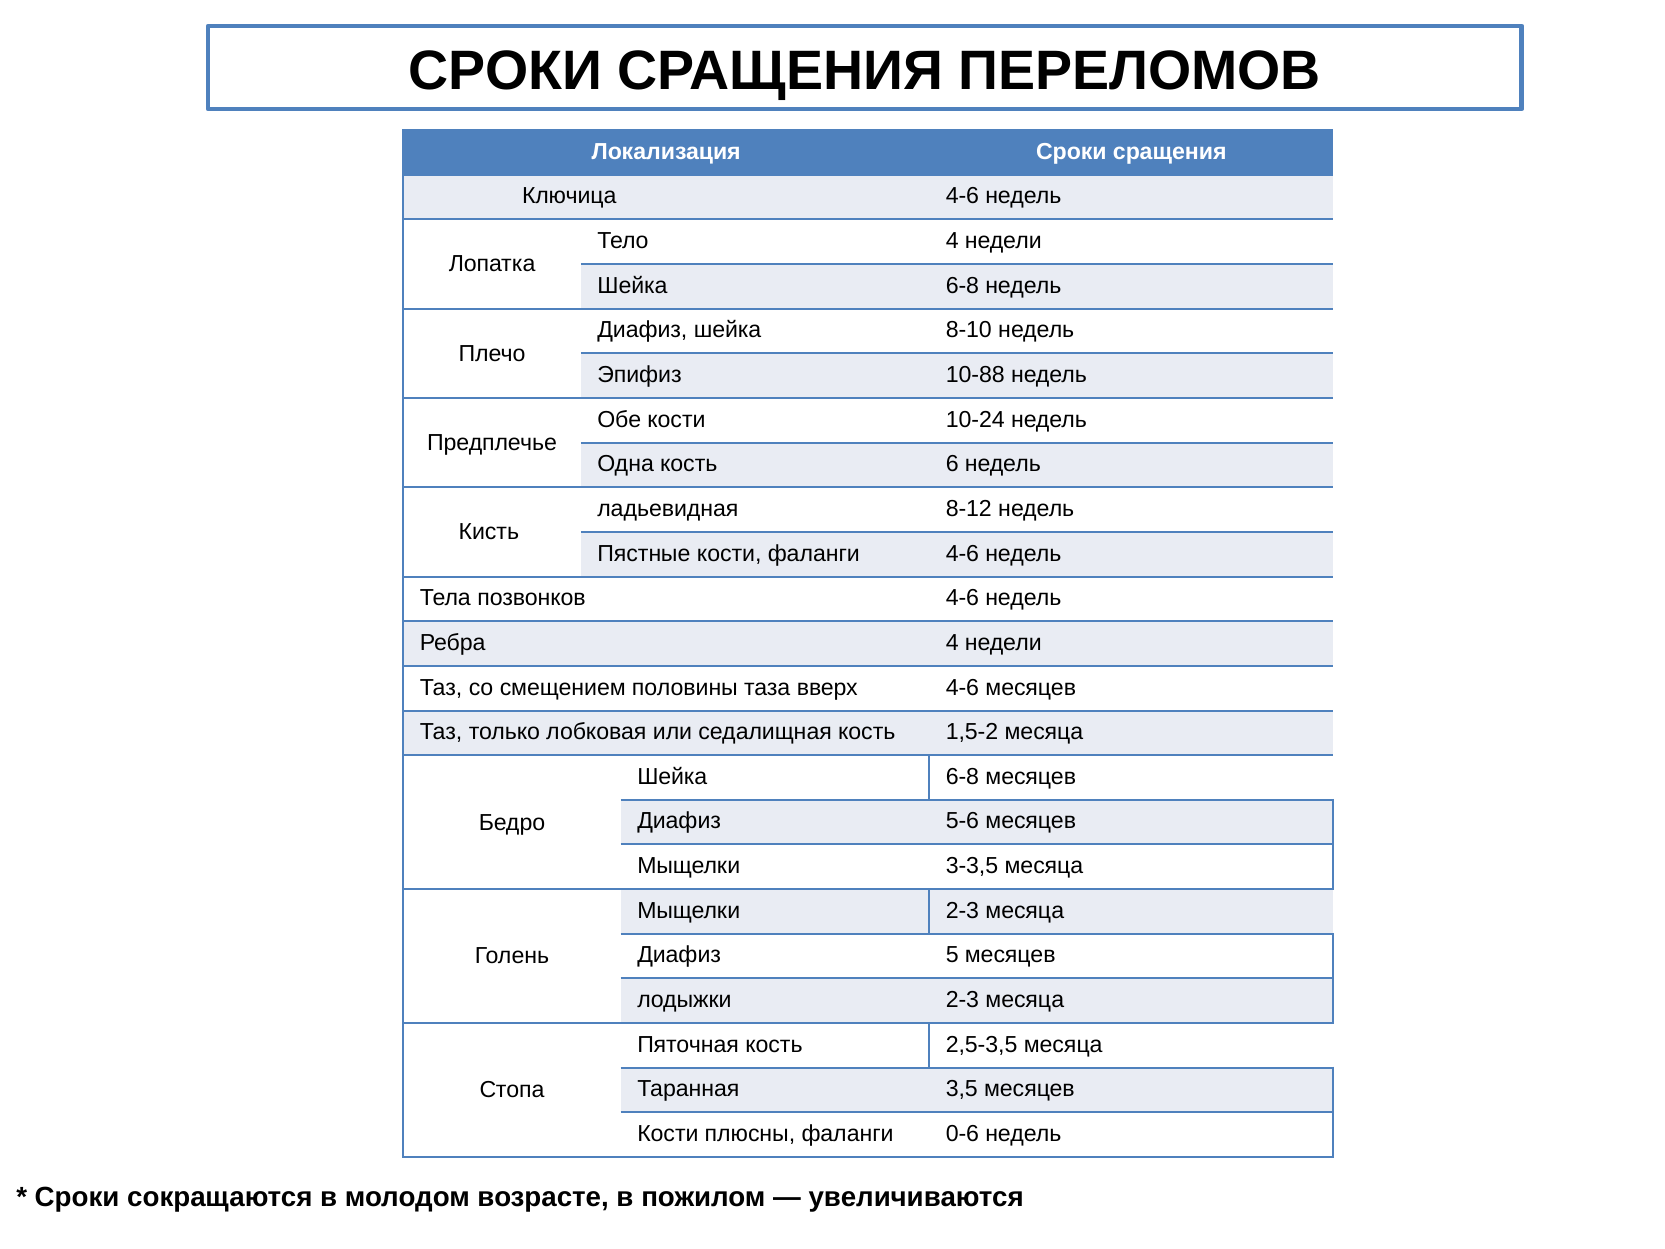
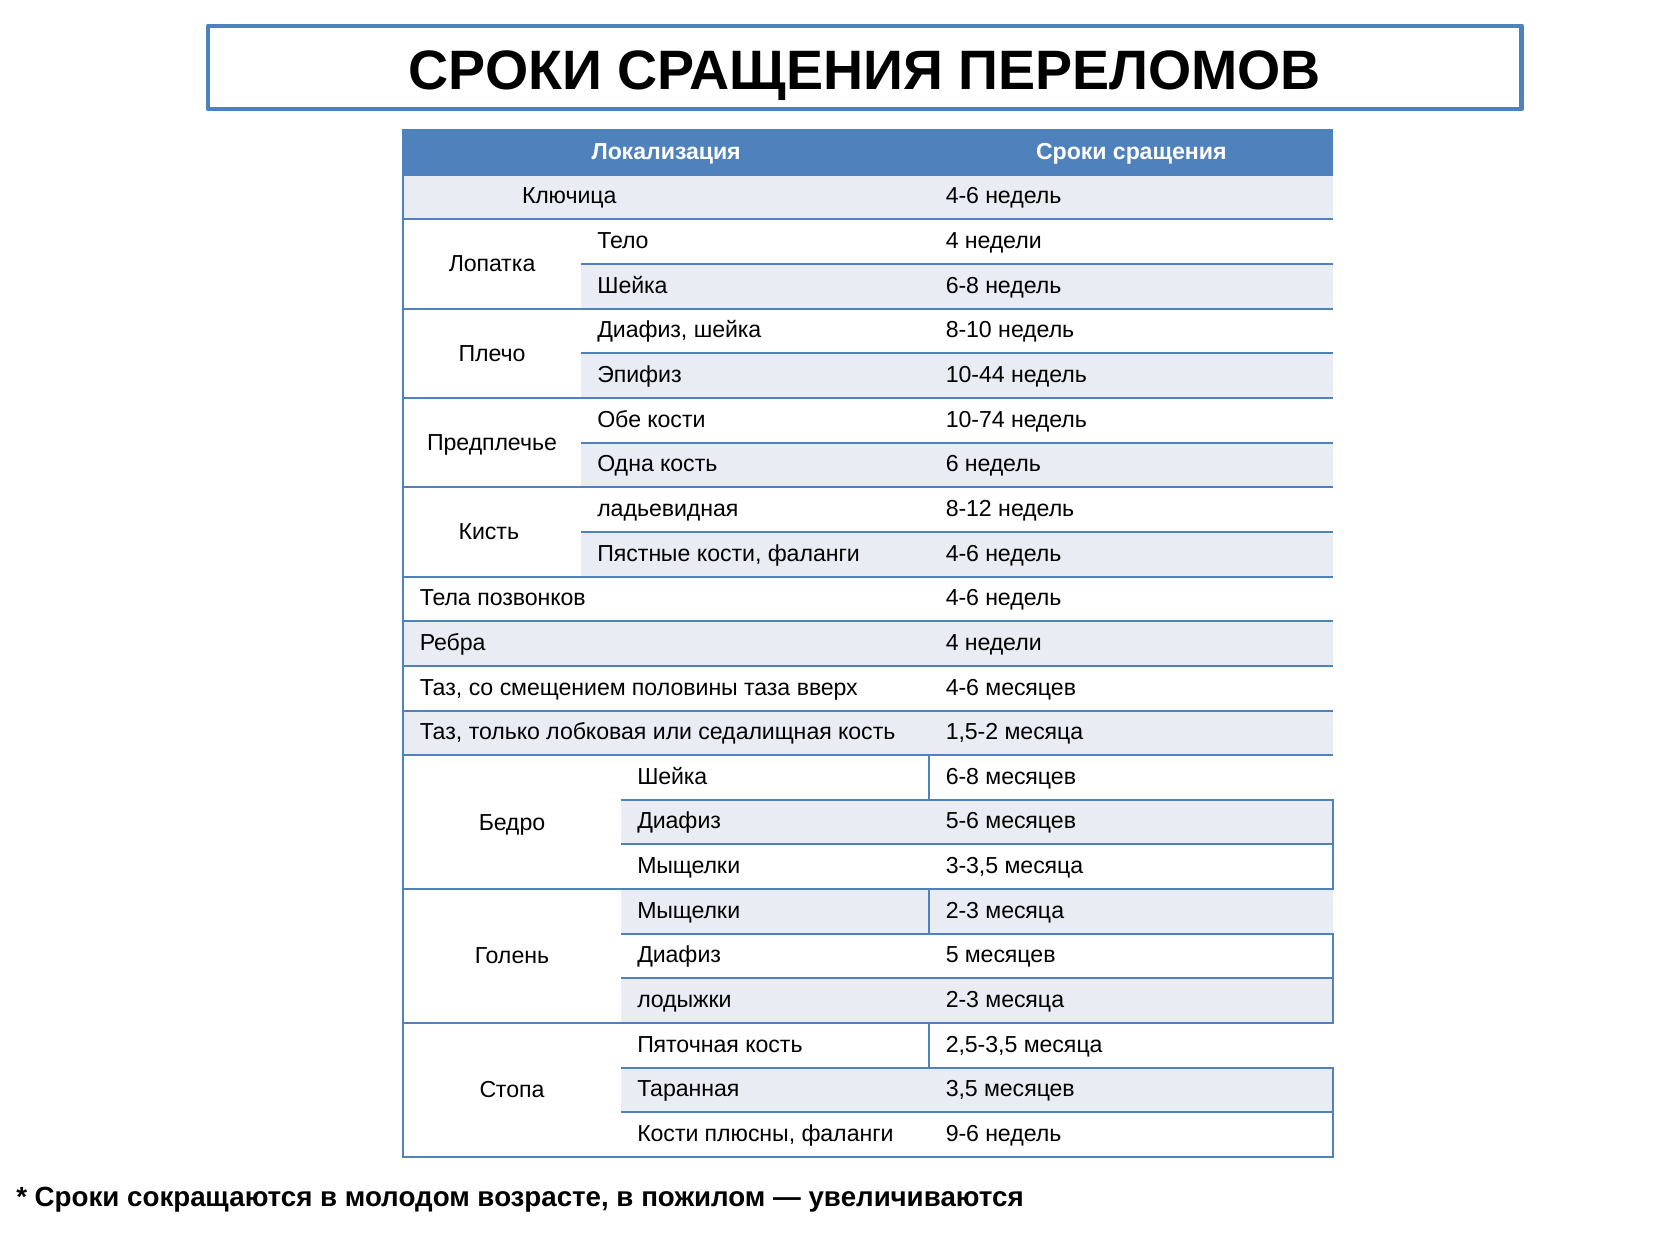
10-88: 10-88 -> 10-44
10-24: 10-24 -> 10-74
0-6: 0-6 -> 9-6
